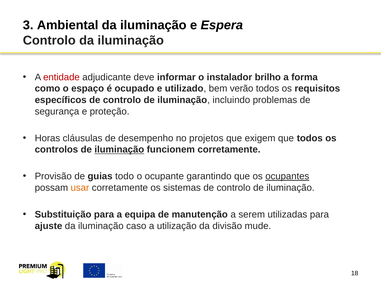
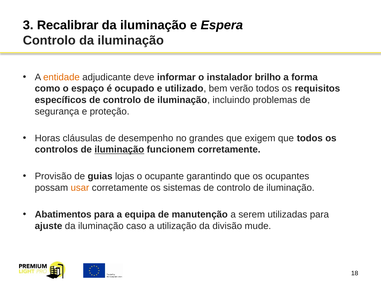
Ambiental: Ambiental -> Recalibrar
entidade colour: red -> orange
projetos: projetos -> grandes
todo: todo -> lojas
ocupantes underline: present -> none
Substituição: Substituição -> Abatimentos
